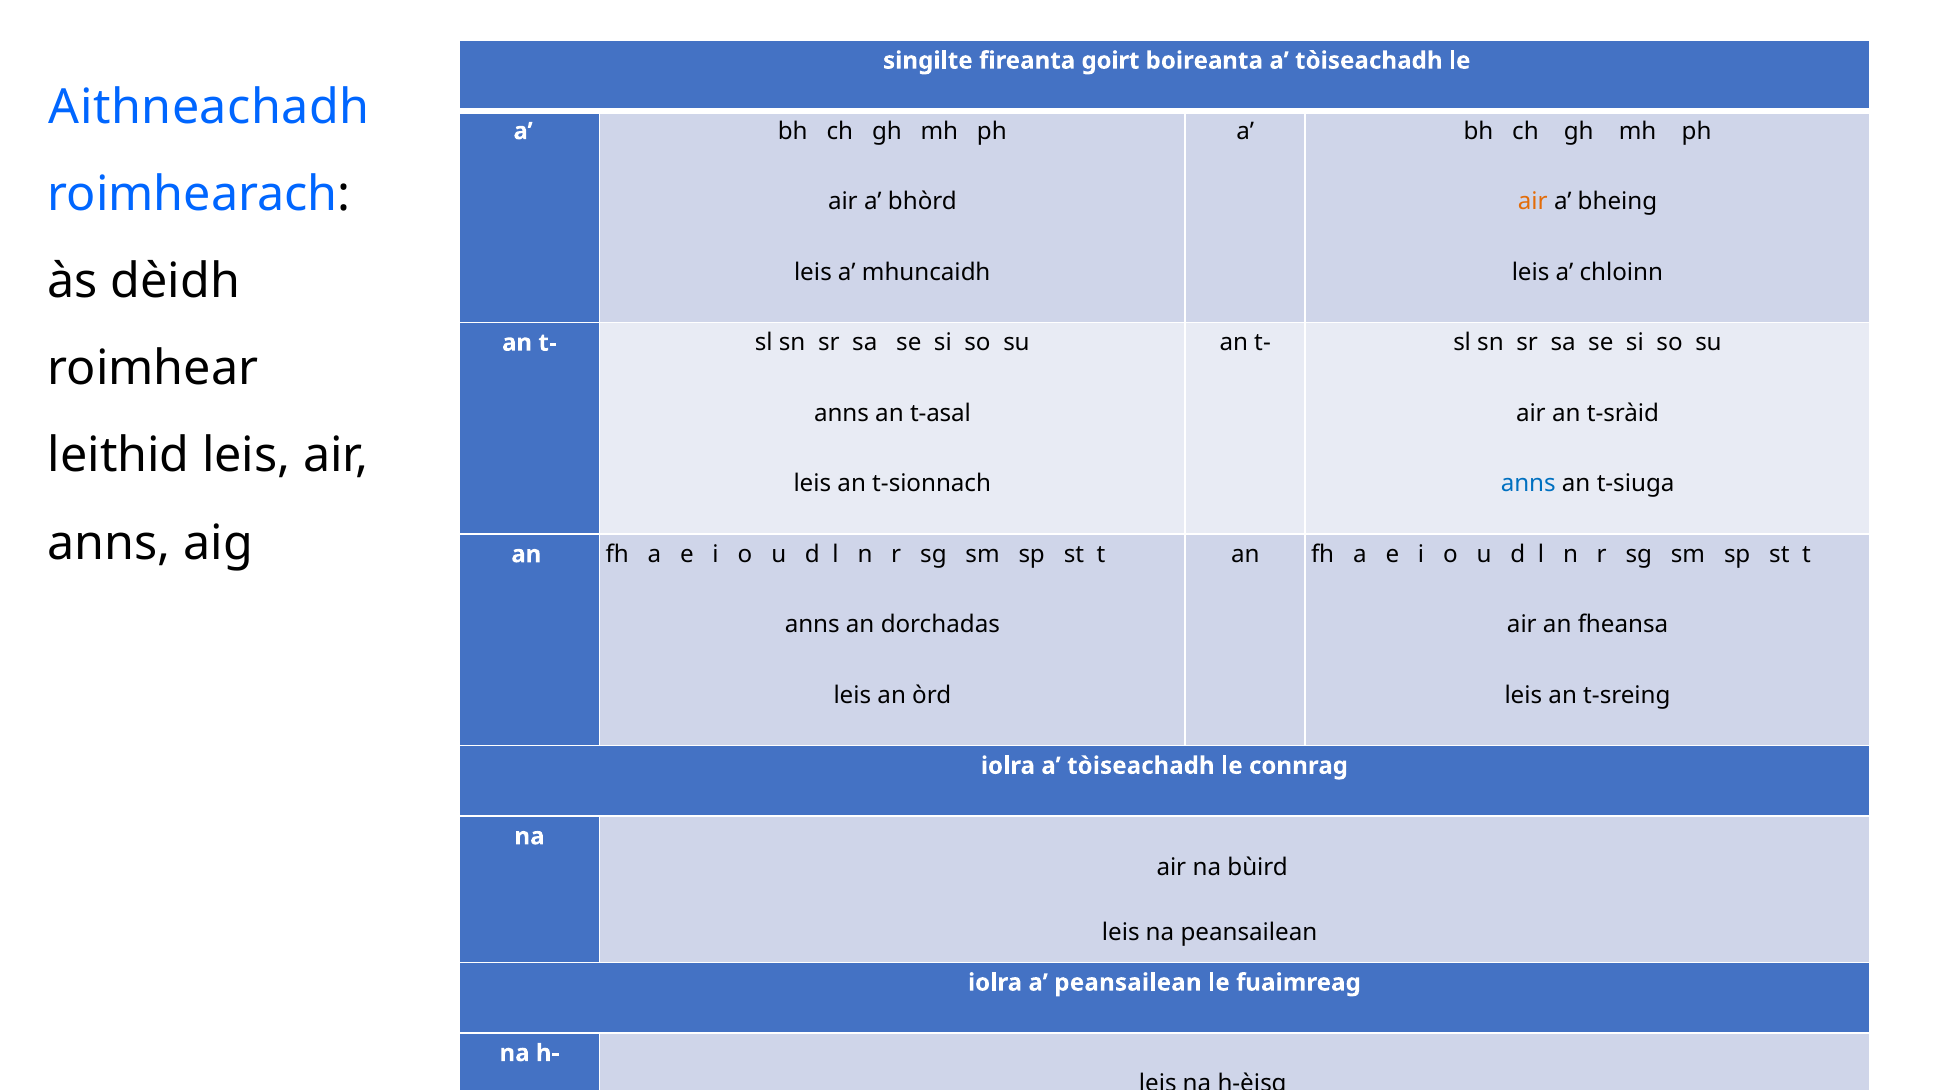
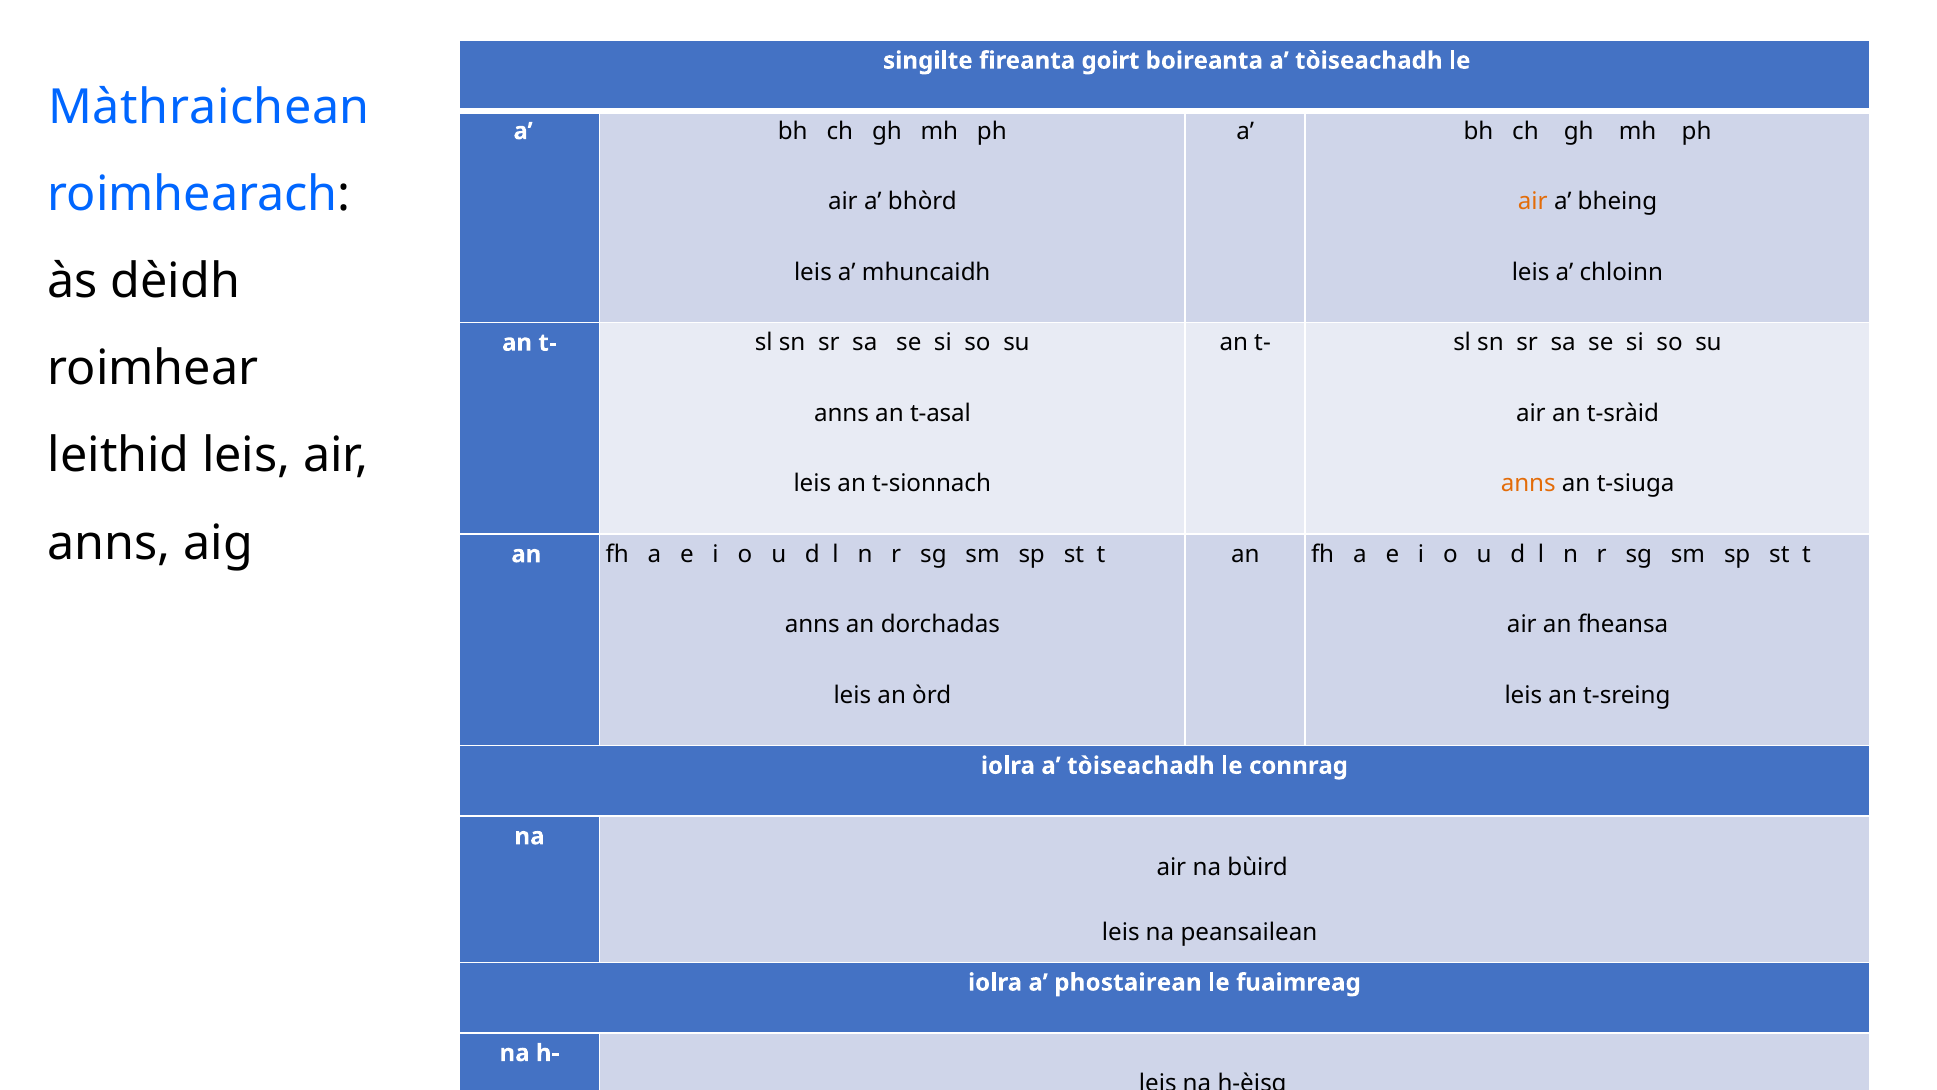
Aithneachadh: Aithneachadh -> Màthraichean
anns at (1528, 484) colour: blue -> orange
a peansailean: peansailean -> phostairean
